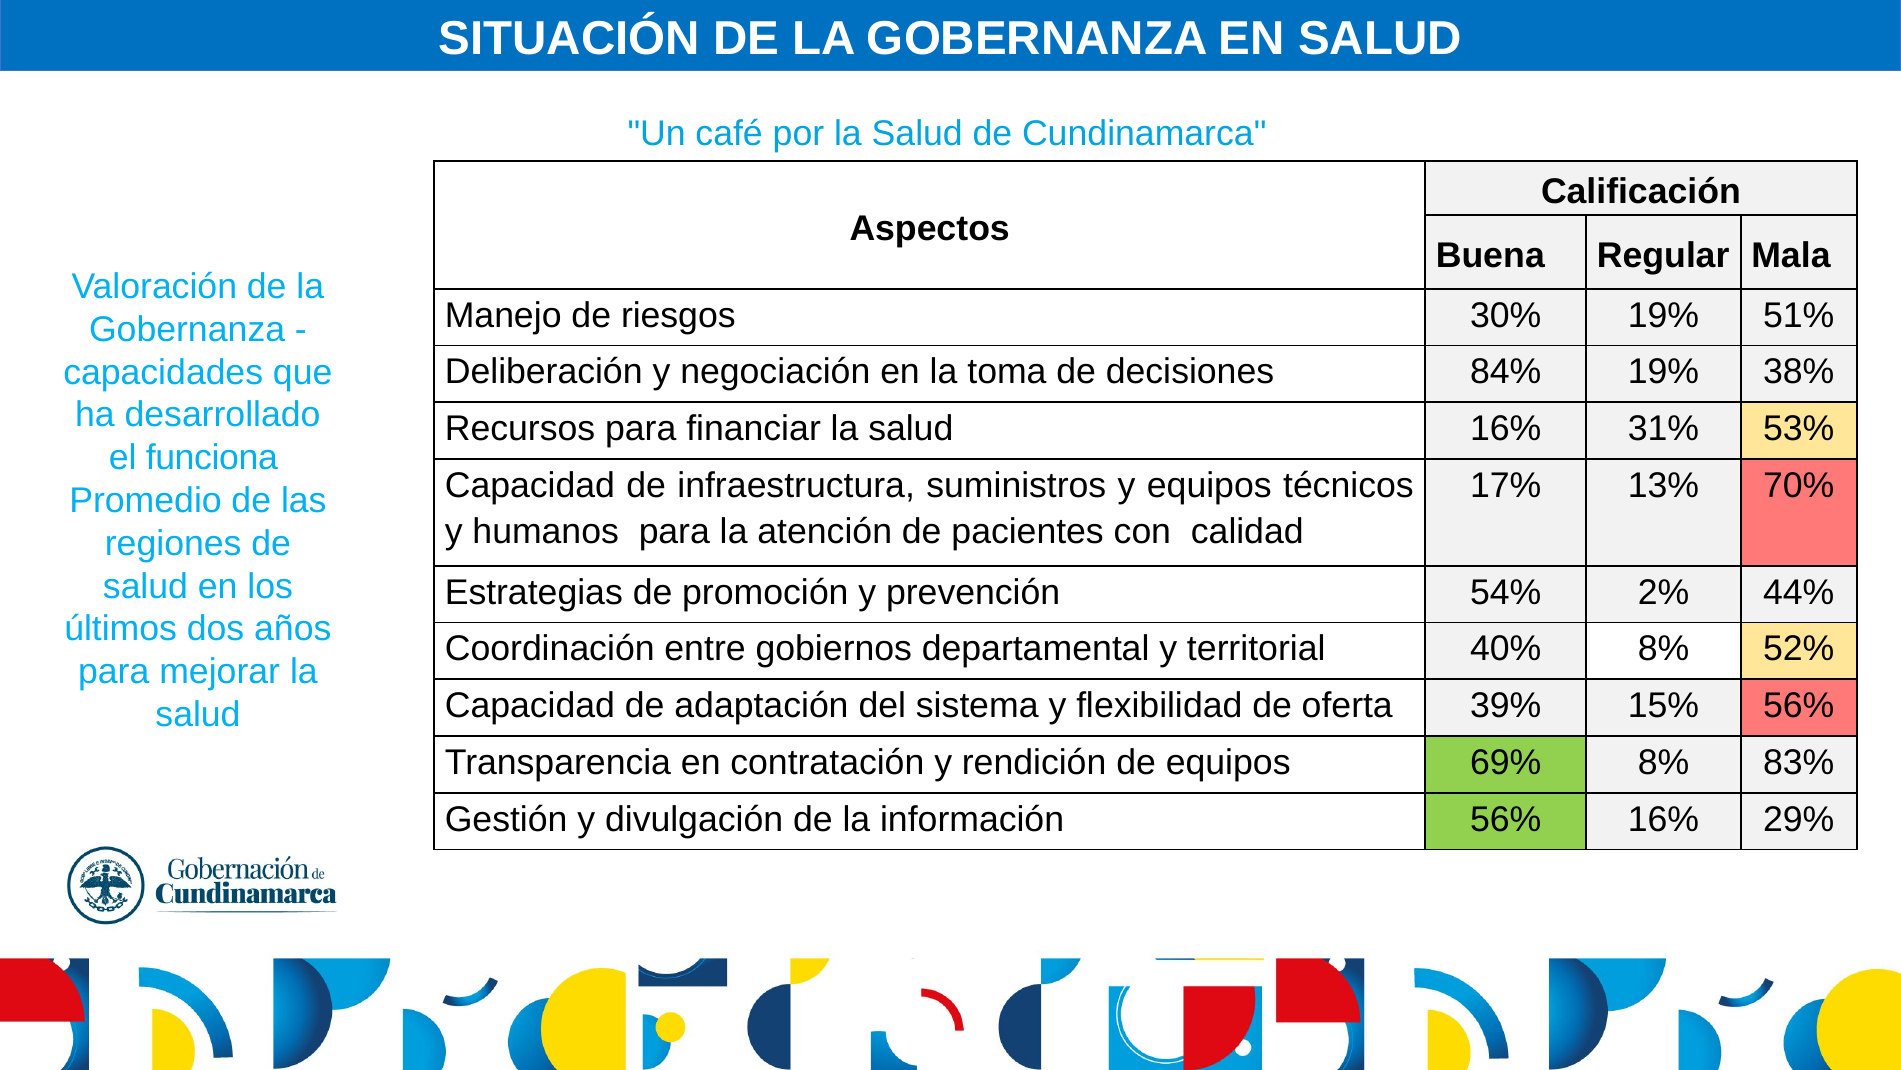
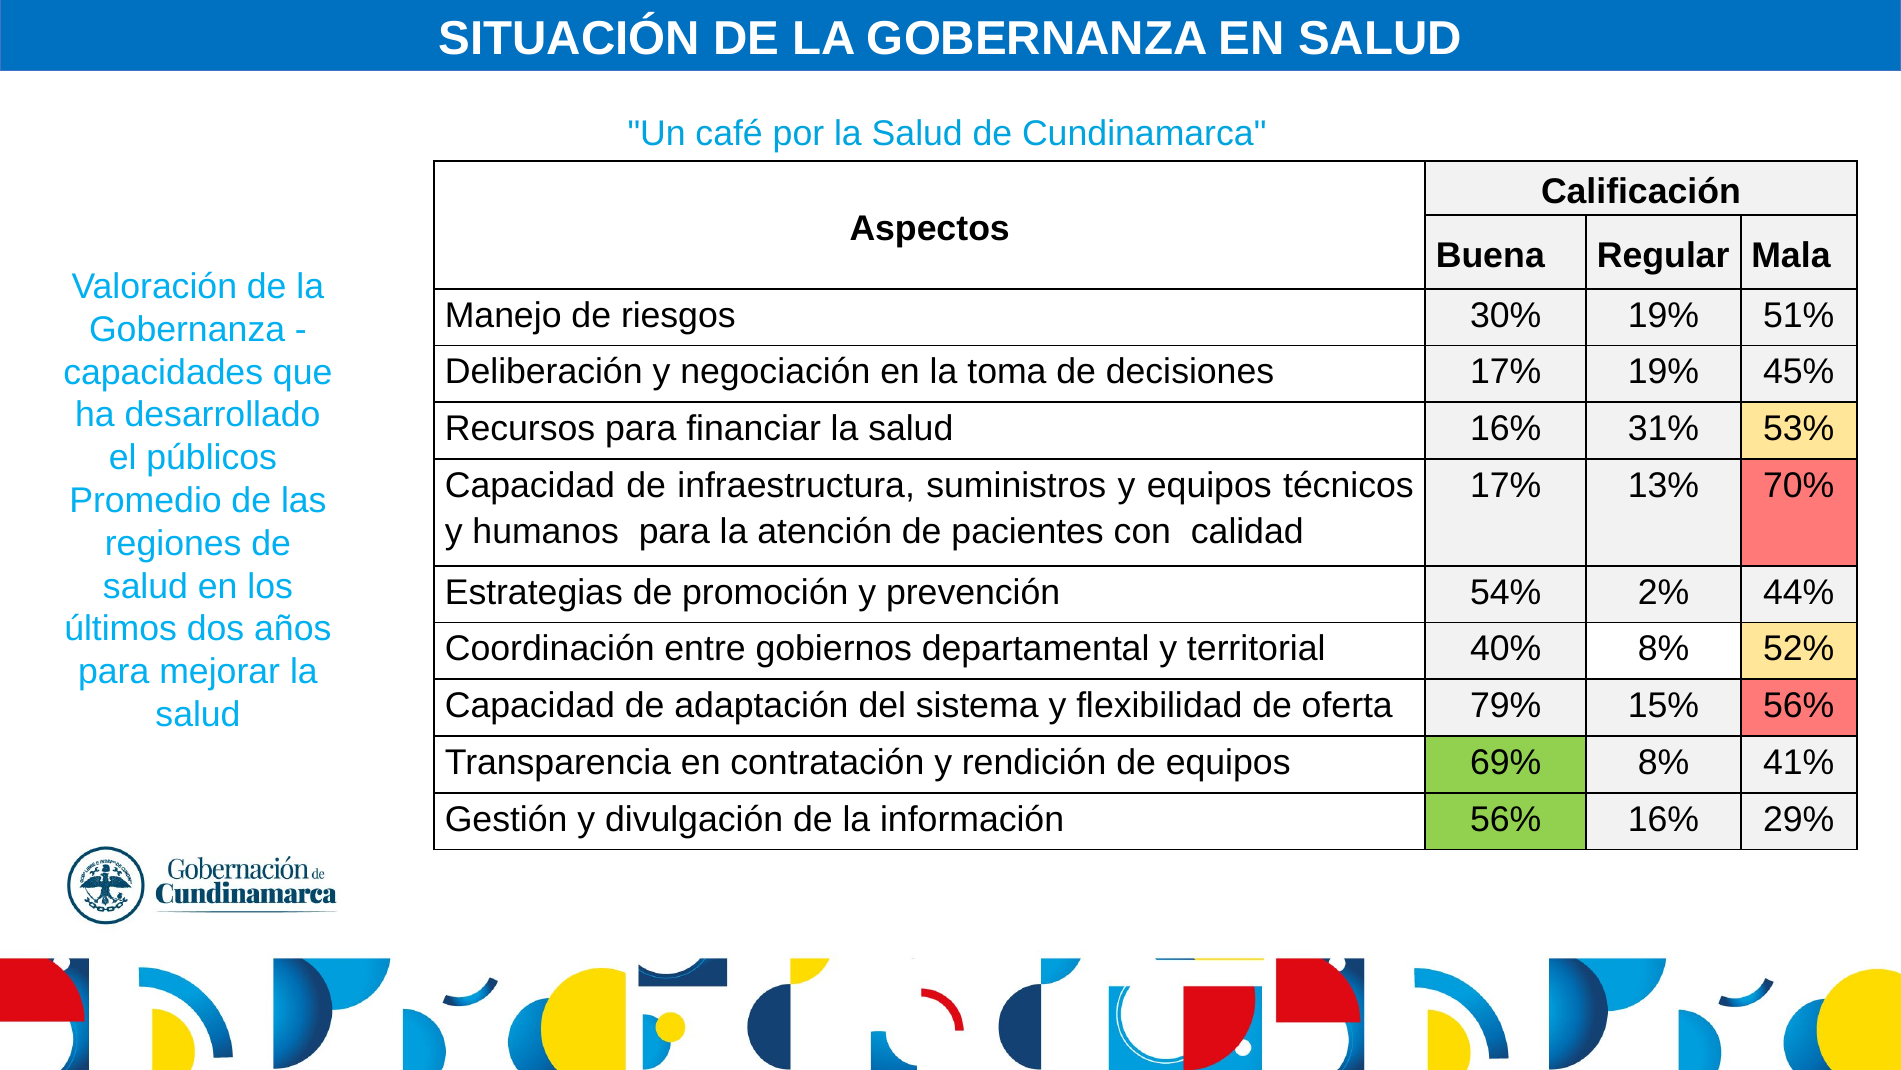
decisiones 84%: 84% -> 17%
38%: 38% -> 45%
funciona: funciona -> públicos
39%: 39% -> 79%
83%: 83% -> 41%
